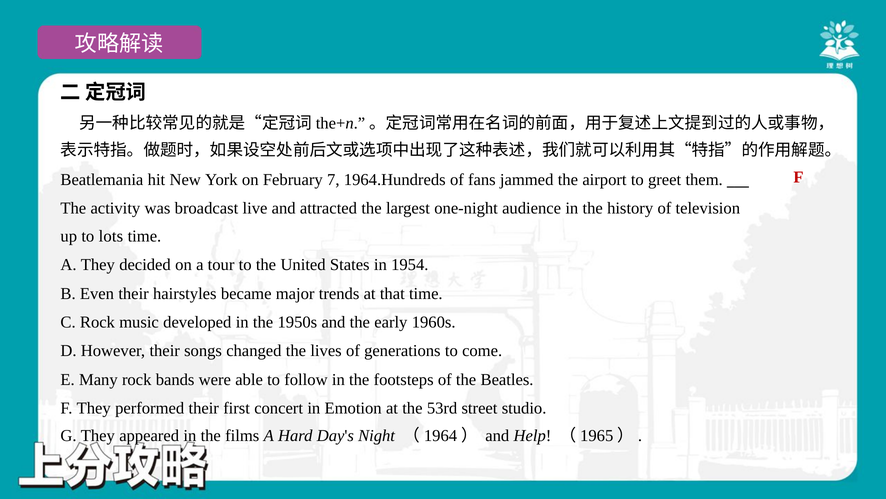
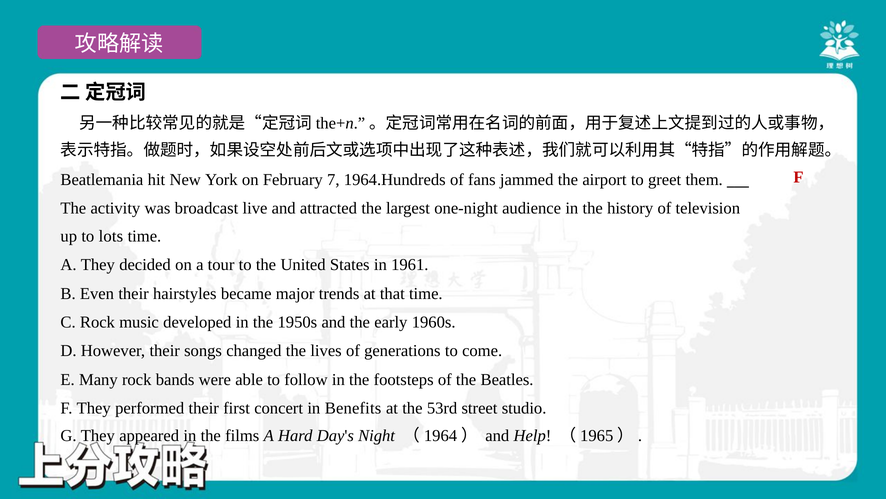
1954: 1954 -> 1961
Emotion: Emotion -> Benefits
